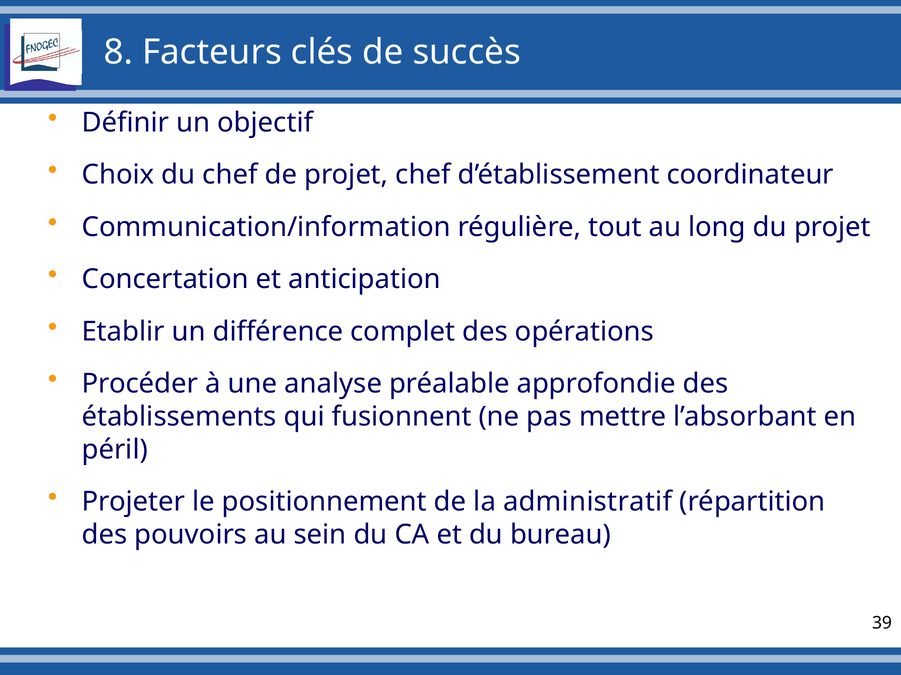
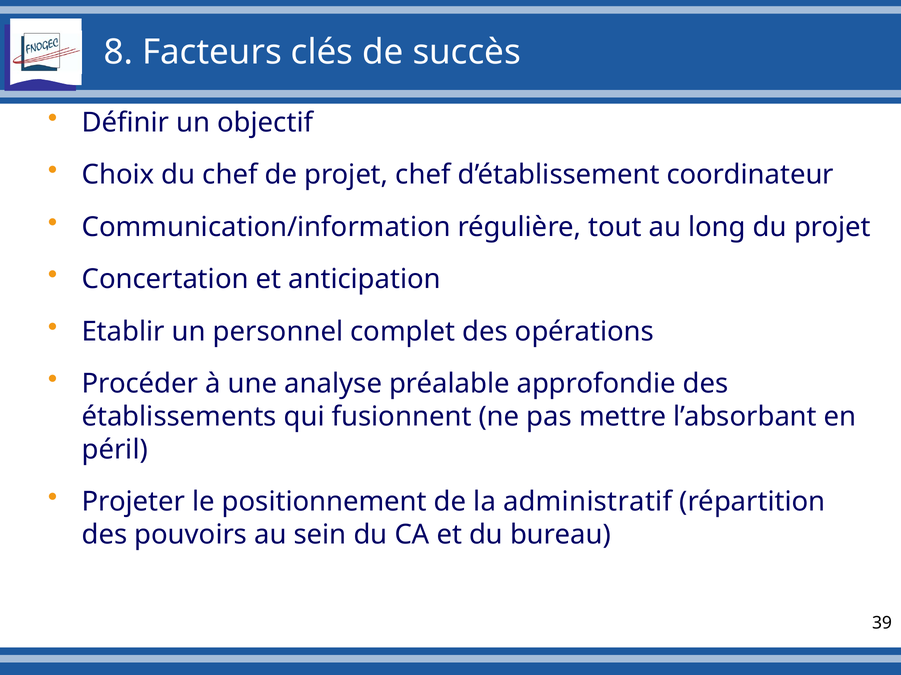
différence: différence -> personnel
